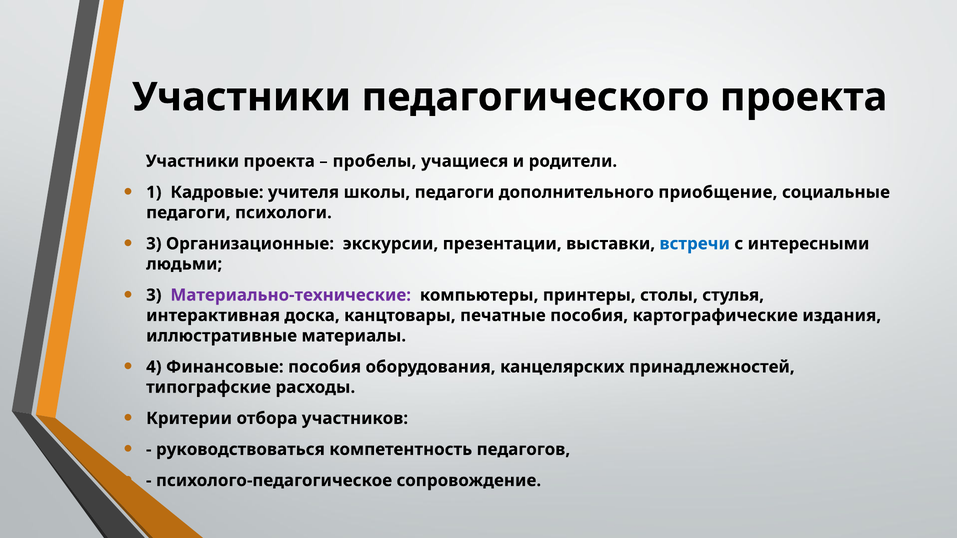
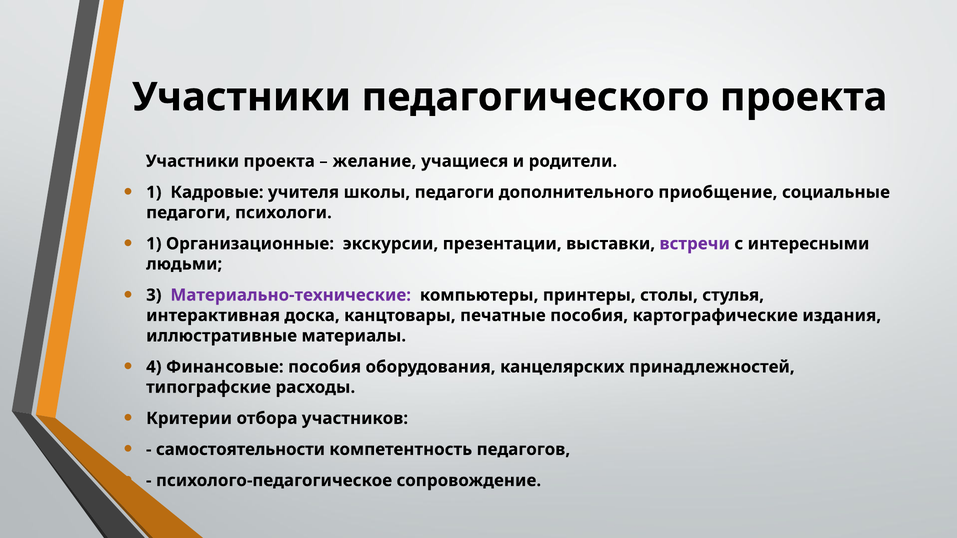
пробелы: пробелы -> желание
3 at (154, 244): 3 -> 1
встречи colour: blue -> purple
руководствоваться: руководствоваться -> самостоятельности
